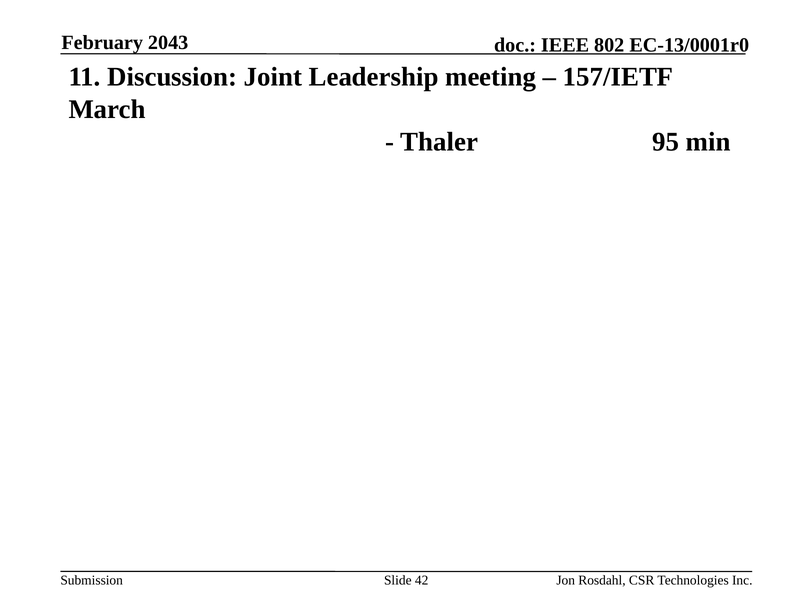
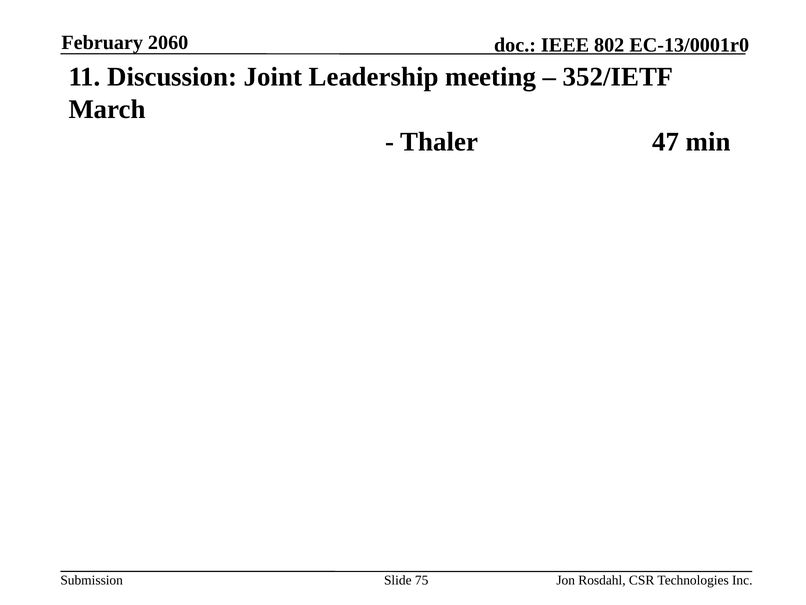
2043: 2043 -> 2060
157/IETF: 157/IETF -> 352/IETF
95: 95 -> 47
42: 42 -> 75
